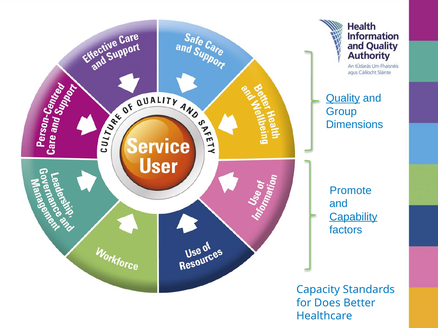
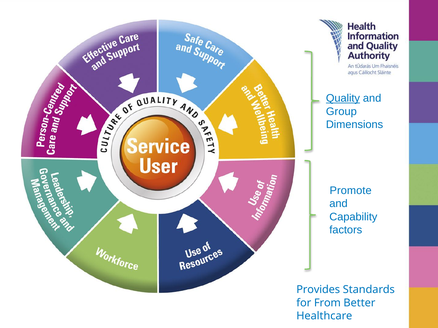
Capability underline: present -> none
Capacity: Capacity -> Provides
Does: Does -> From
